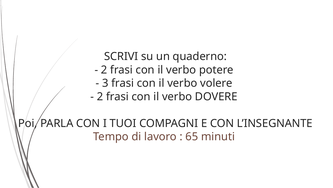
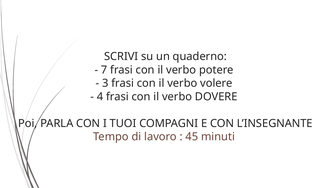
2 at (104, 70): 2 -> 7
2 at (100, 96): 2 -> 4
65: 65 -> 45
